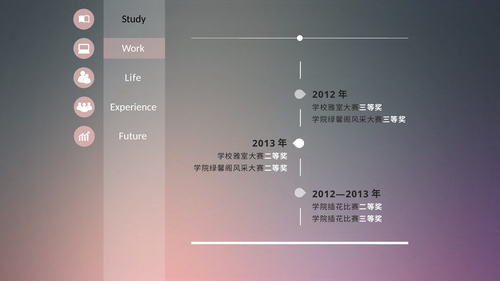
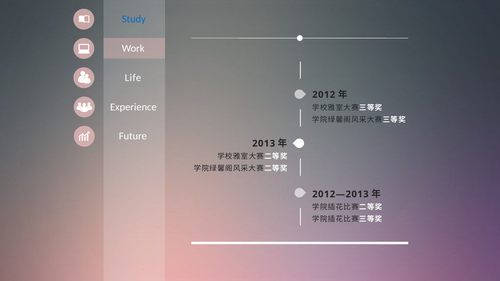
Study colour: black -> blue
